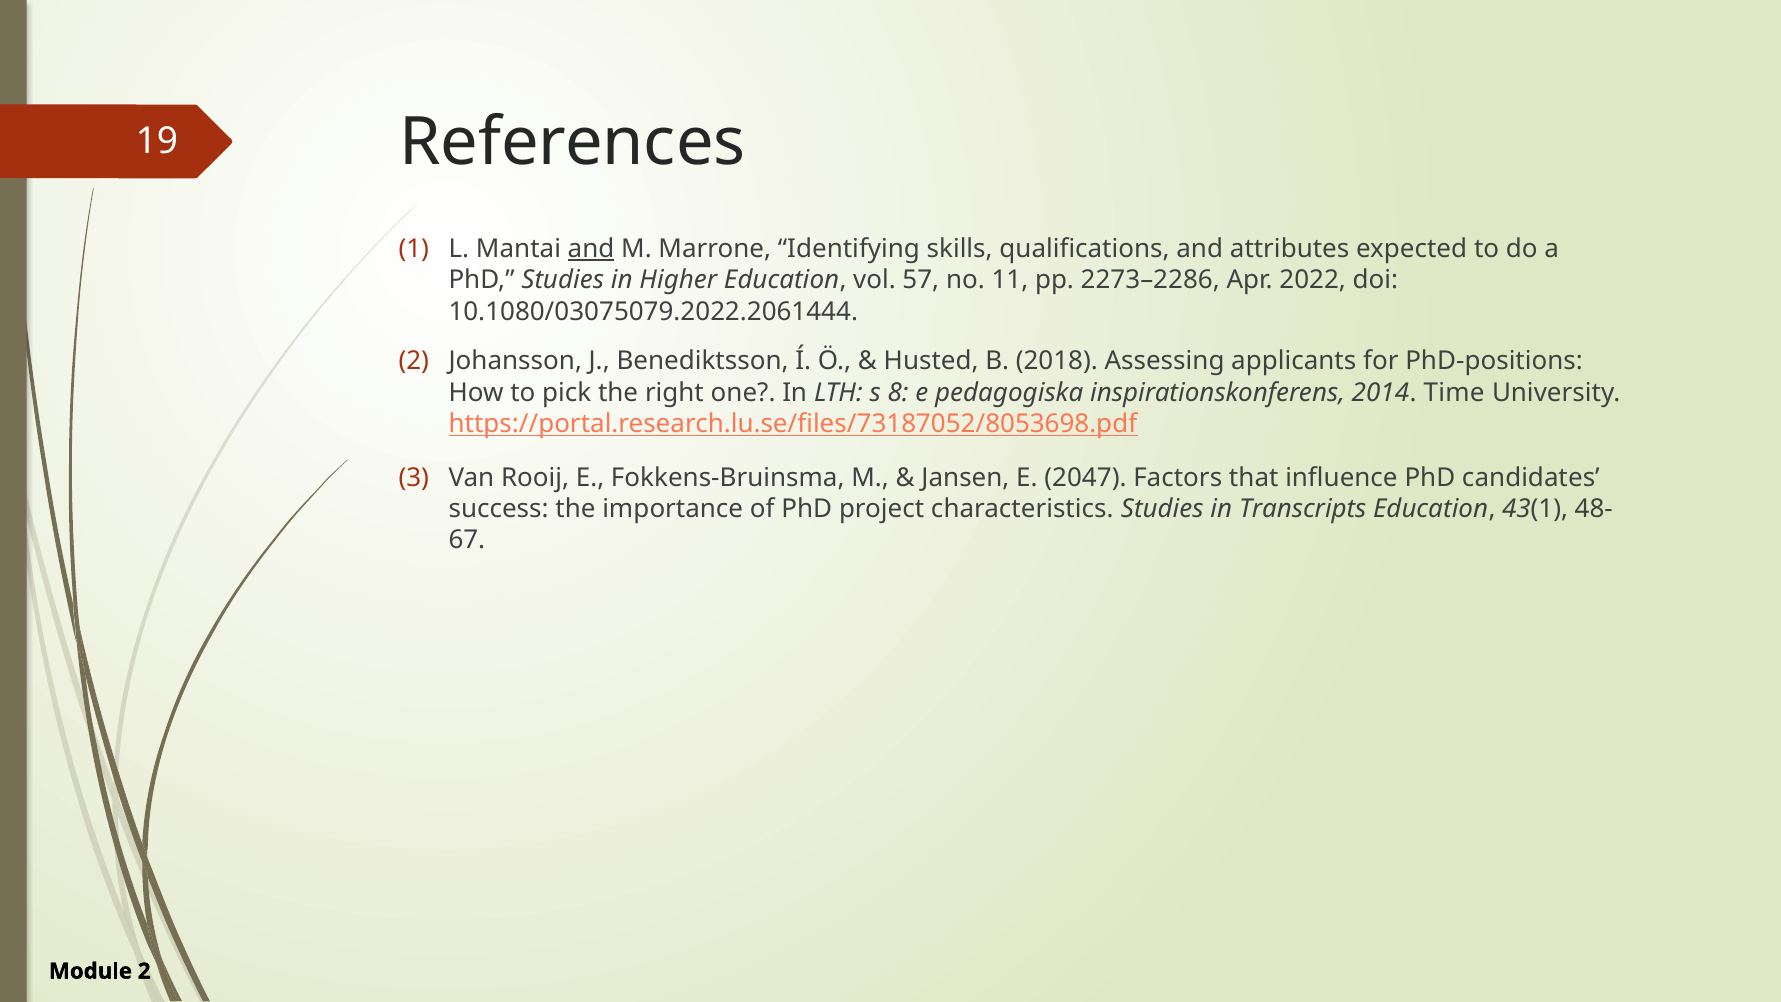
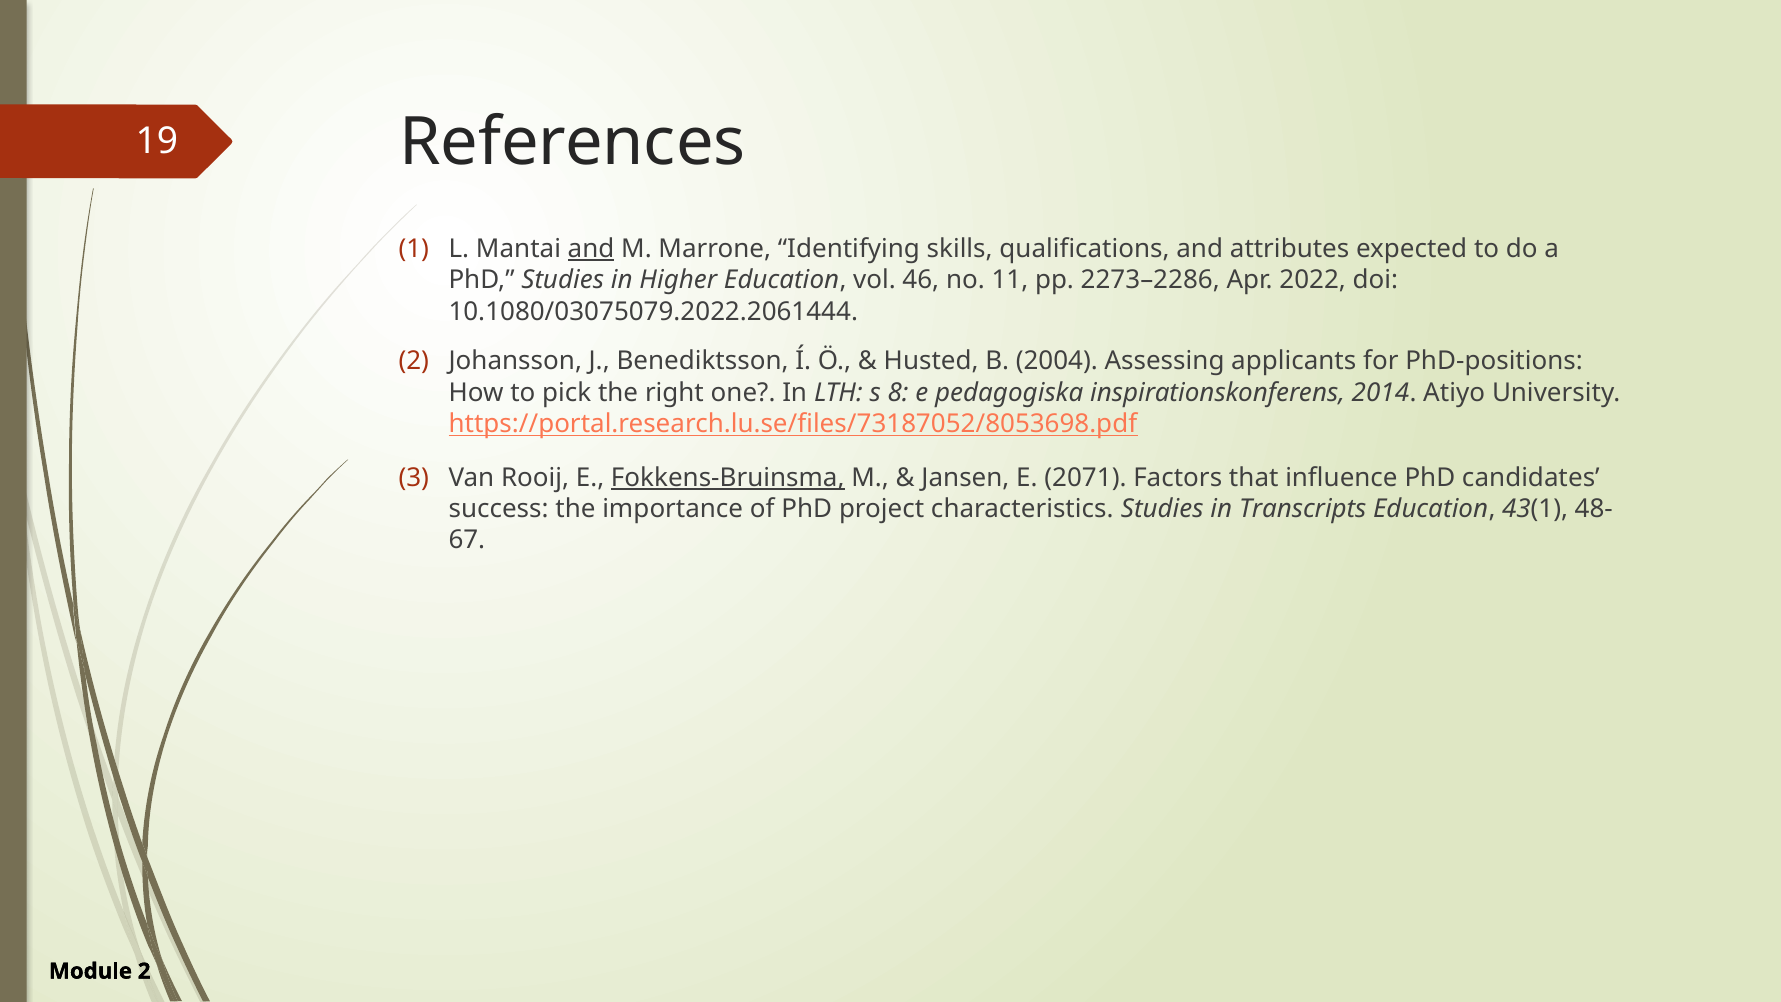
57: 57 -> 46
2018: 2018 -> 2004
Time: Time -> Atiyo
Fokkens-Bruinsma underline: none -> present
2047: 2047 -> 2071
